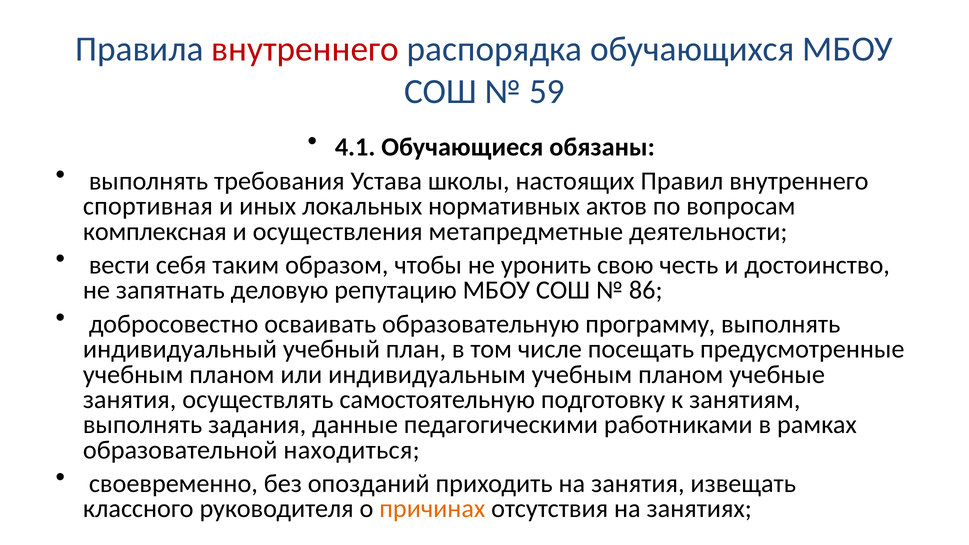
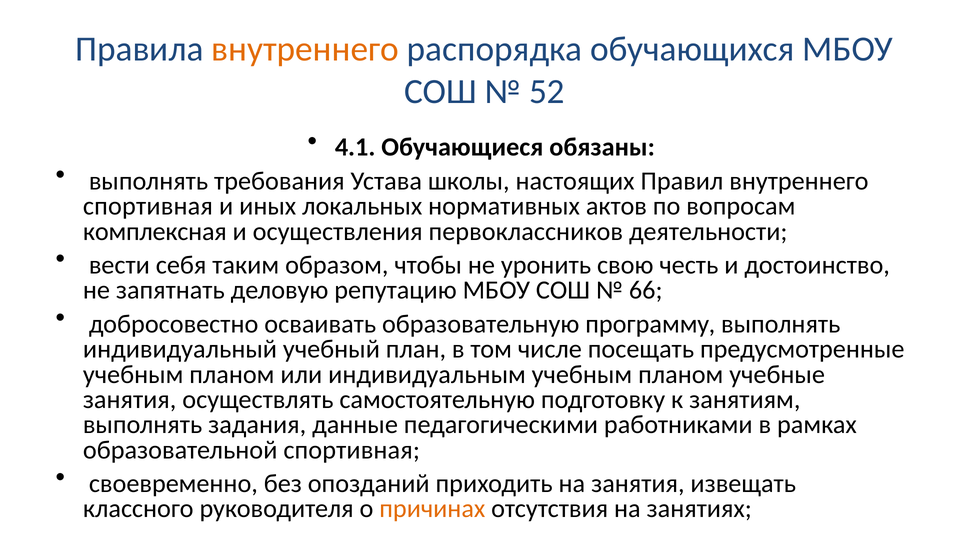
внутреннего at (305, 49) colour: red -> orange
59: 59 -> 52
метапредметные: метапредметные -> первоклассников
86: 86 -> 66
образовательной находиться: находиться -> спортивная
